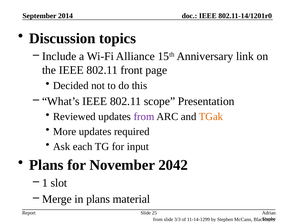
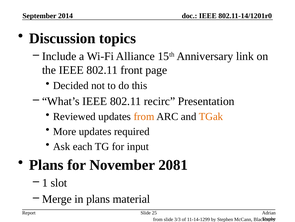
scope: scope -> recirc
from at (144, 116) colour: purple -> orange
2042: 2042 -> 2081
